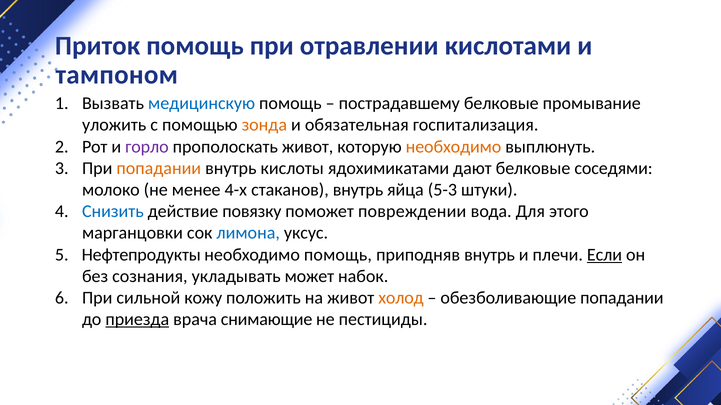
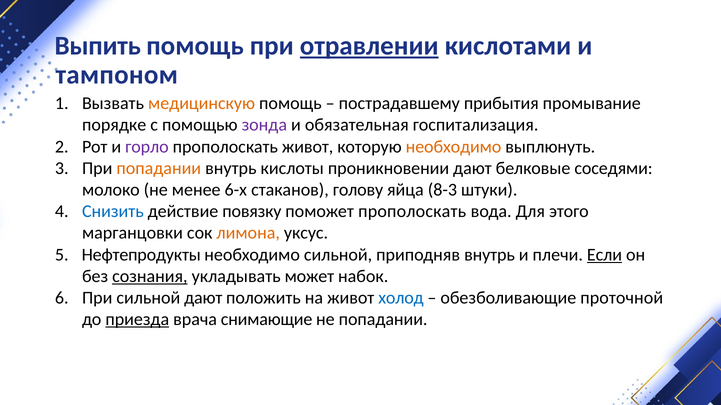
Приток: Приток -> Выпить
отравлении underline: none -> present
медицинскую colour: blue -> orange
пострадавшему белковые: белковые -> прибытия
уложить: уложить -> порядке
зонда colour: orange -> purple
ядохимикатами: ядохимикатами -> проникновении
4-х: 4-х -> 6-х
стаканов внутрь: внутрь -> голову
5-3: 5-3 -> 8-3
поможет повреждении: повреждении -> прополоскать
лимона colour: blue -> orange
необходимо помощь: помощь -> сильной
сознания underline: none -> present
сильной кожу: кожу -> дают
холод colour: orange -> blue
обезболивающие попадании: попадании -> проточной
не пестициды: пестициды -> попадании
